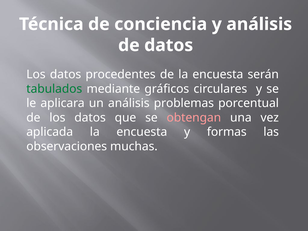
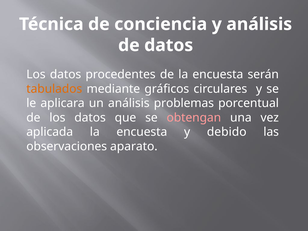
tabulados colour: green -> orange
formas: formas -> debido
muchas: muchas -> aparato
